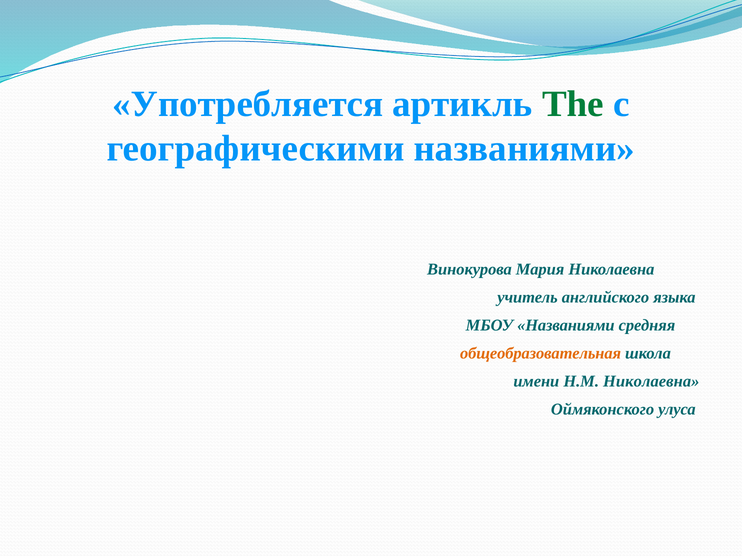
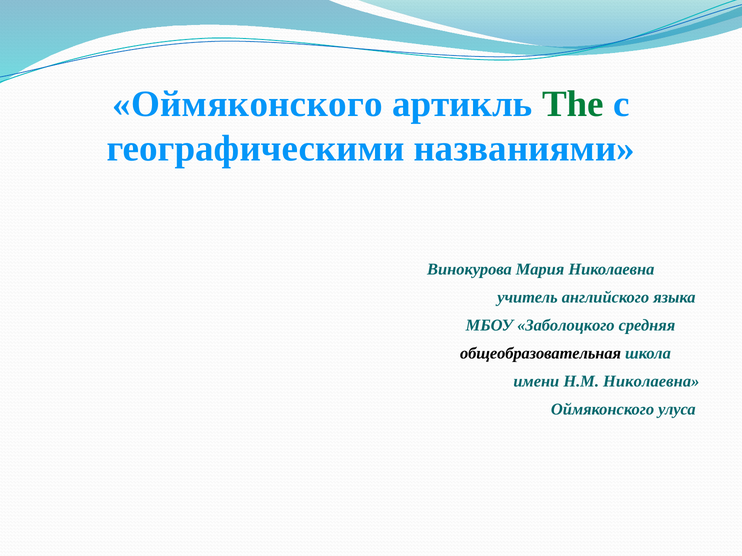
Употребляется at (248, 104): Употребляется -> Оймяконского
МБОУ Названиями: Названиями -> Заболоцкого
общеобразовательная colour: orange -> black
